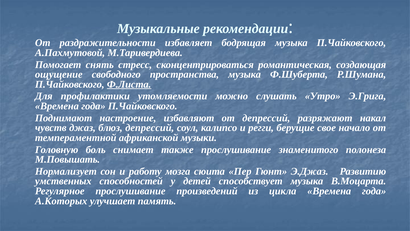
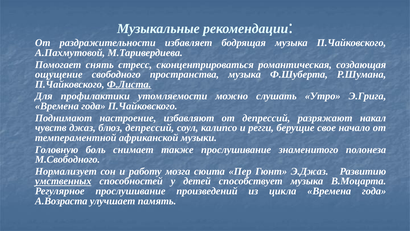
М.Повышать: М.Повышать -> М.Свободного
умственных underline: none -> present
А.Которых: А.Которых -> А.Возраста
